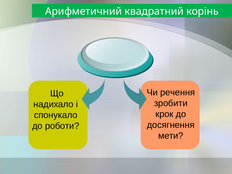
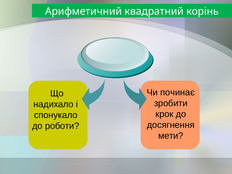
речення: речення -> починає
